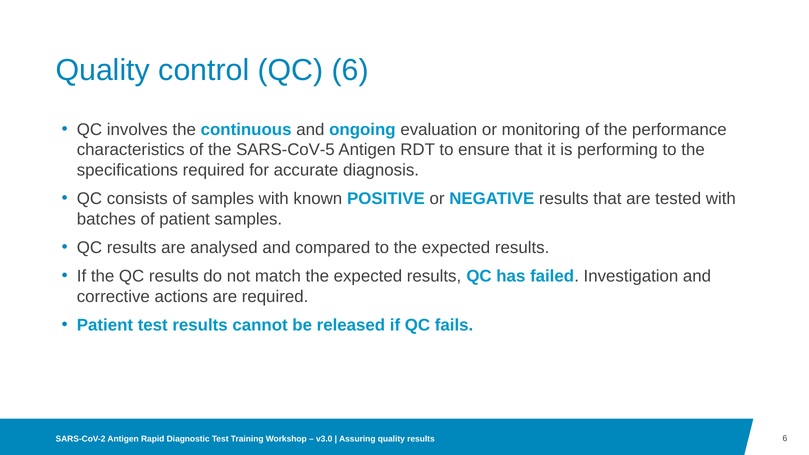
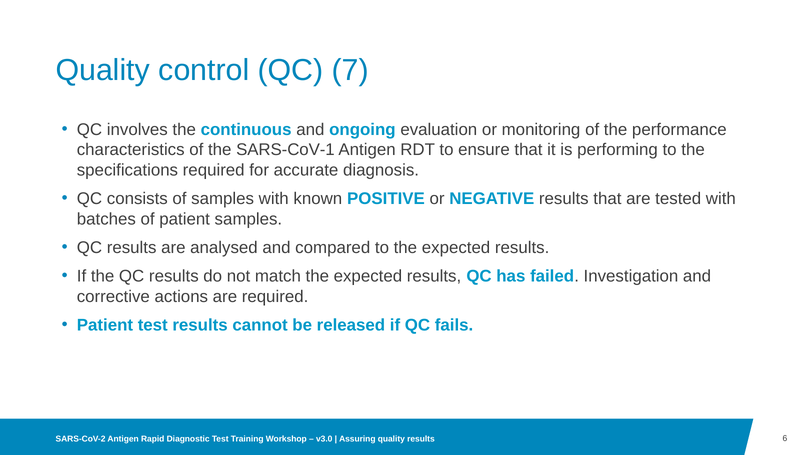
QC 6: 6 -> 7
SARS-CoV-5: SARS-CoV-5 -> SARS-CoV-1
